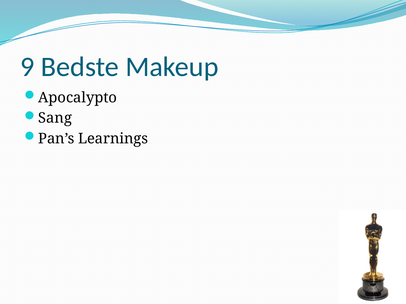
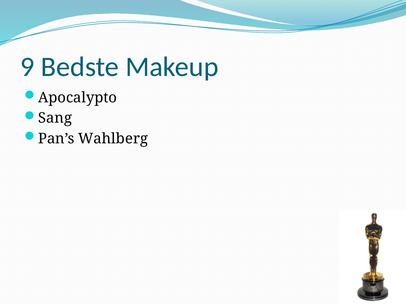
Learnings: Learnings -> Wahlberg
